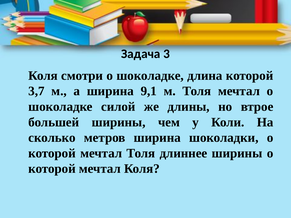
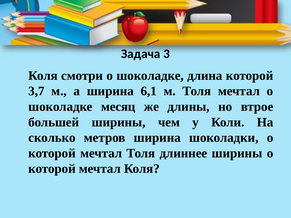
9,1: 9,1 -> 6,1
силой: силой -> месяц
